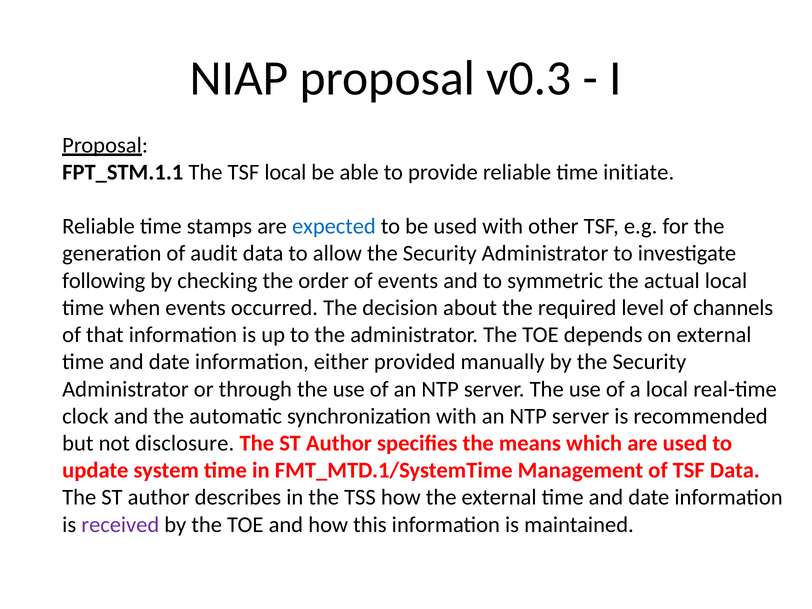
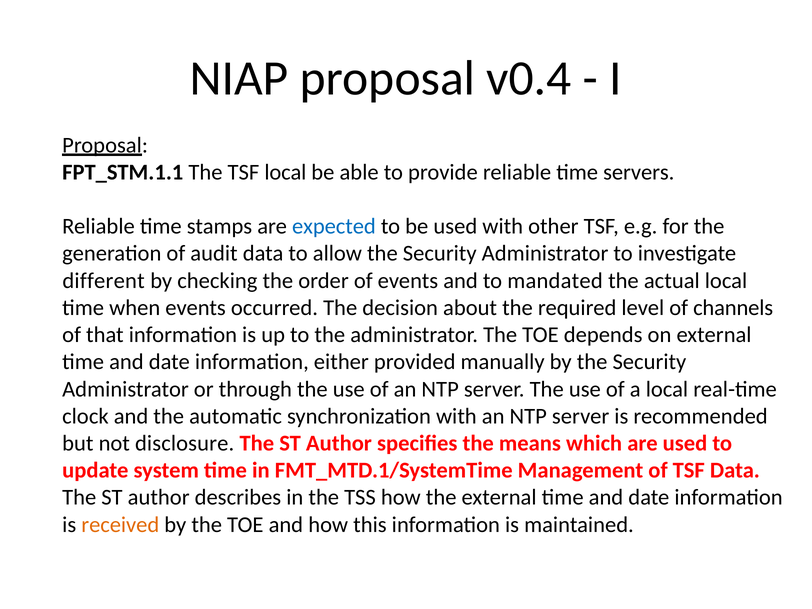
v0.3: v0.3 -> v0.4
initiate: initiate -> servers
following: following -> different
symmetric: symmetric -> mandated
received colour: purple -> orange
